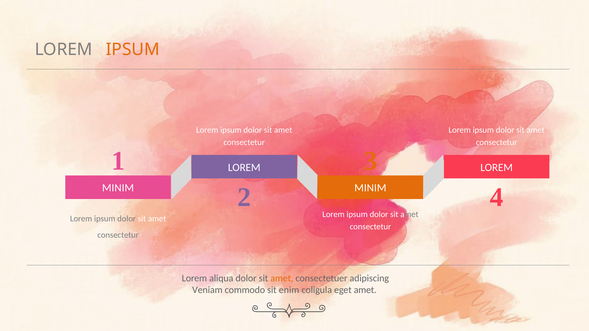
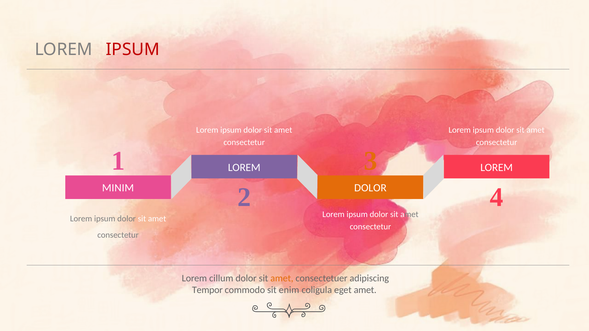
IPSUM at (133, 49) colour: orange -> red
MINIM at (370, 188): MINIM -> DOLOR
aliqua: aliqua -> cillum
Veniam: Veniam -> Tempor
